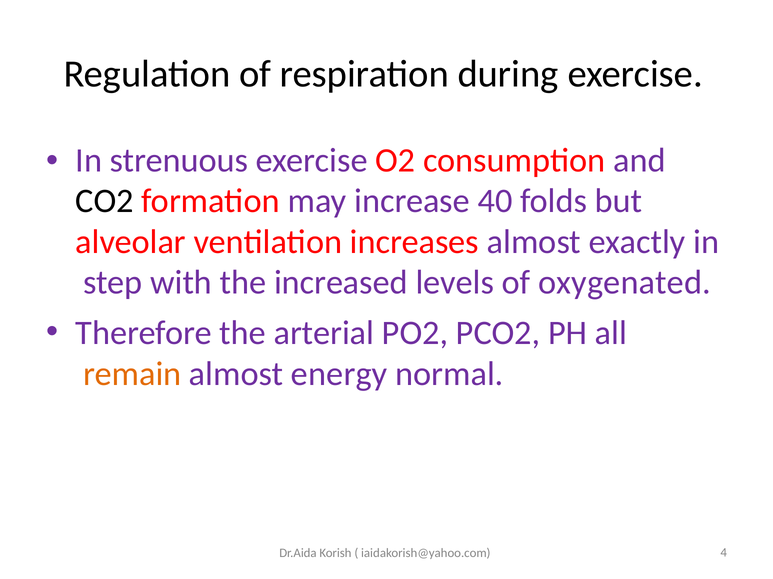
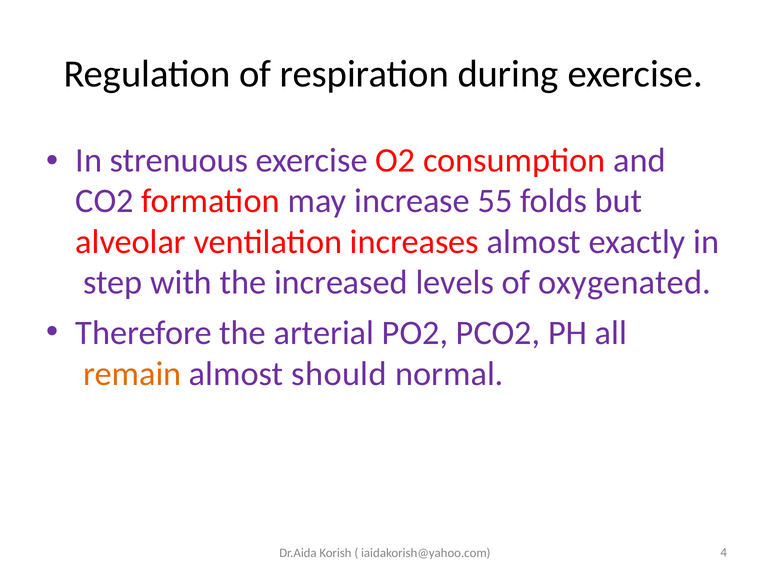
CO2 colour: black -> purple
40: 40 -> 55
energy: energy -> should
